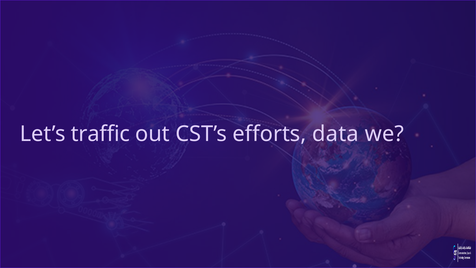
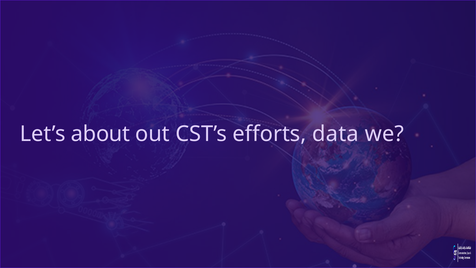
traffic: traffic -> about
